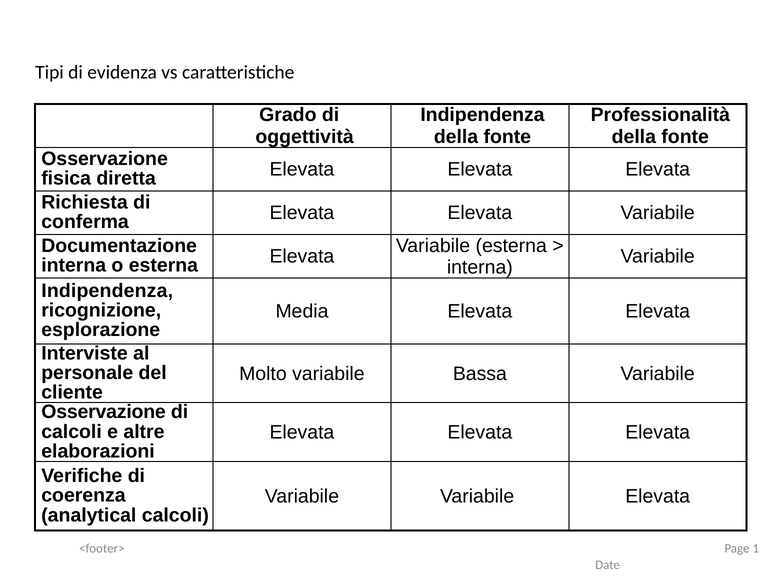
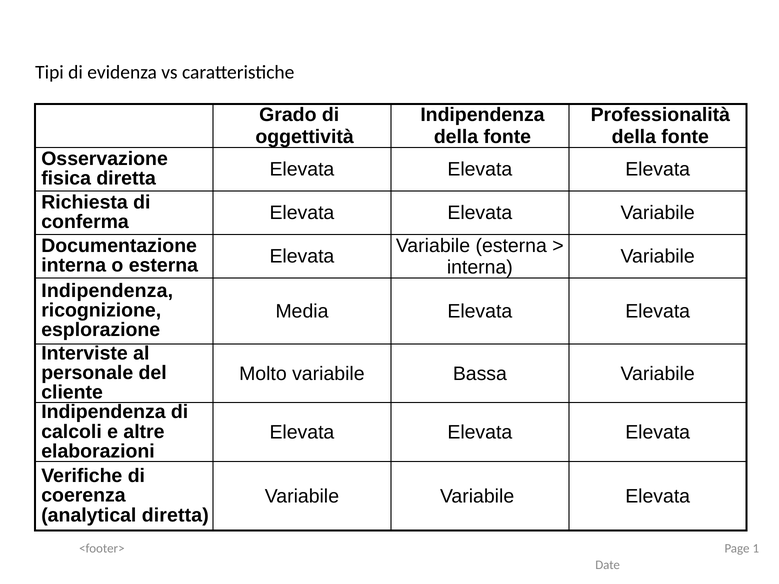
Osservazione at (104, 412): Osservazione -> Indipendenza
analytical calcoli: calcoli -> diretta
